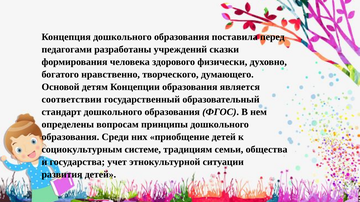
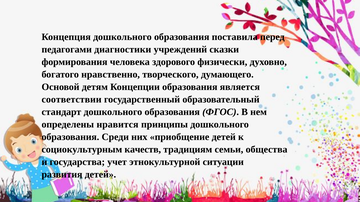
разработаны: разработаны -> диагностики
вопросам: вопросам -> нравится
системе: системе -> качеств
